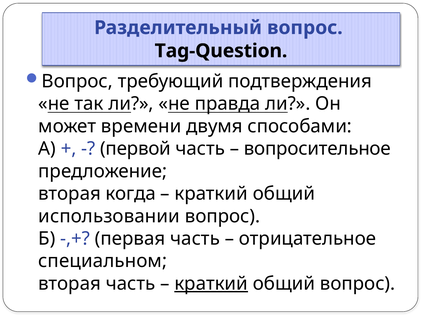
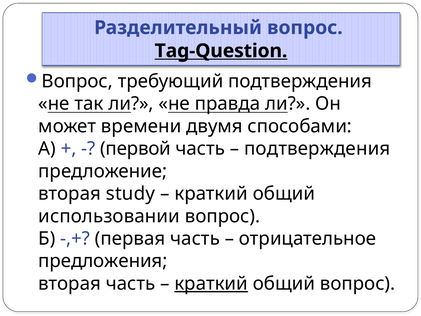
Tag-Question underline: none -> present
вопросительное at (317, 149): вопросительное -> подтверждения
когда: когда -> study
специальном: специальном -> предложения
